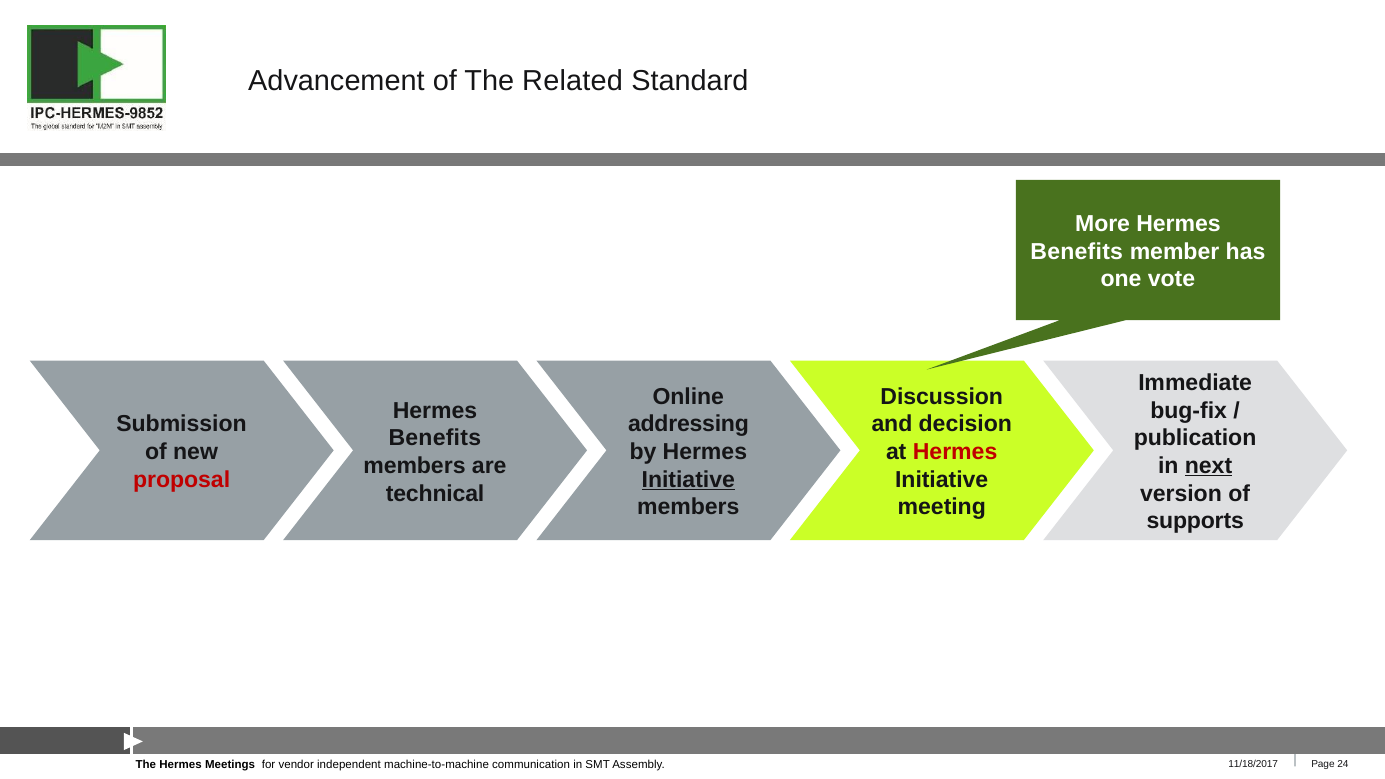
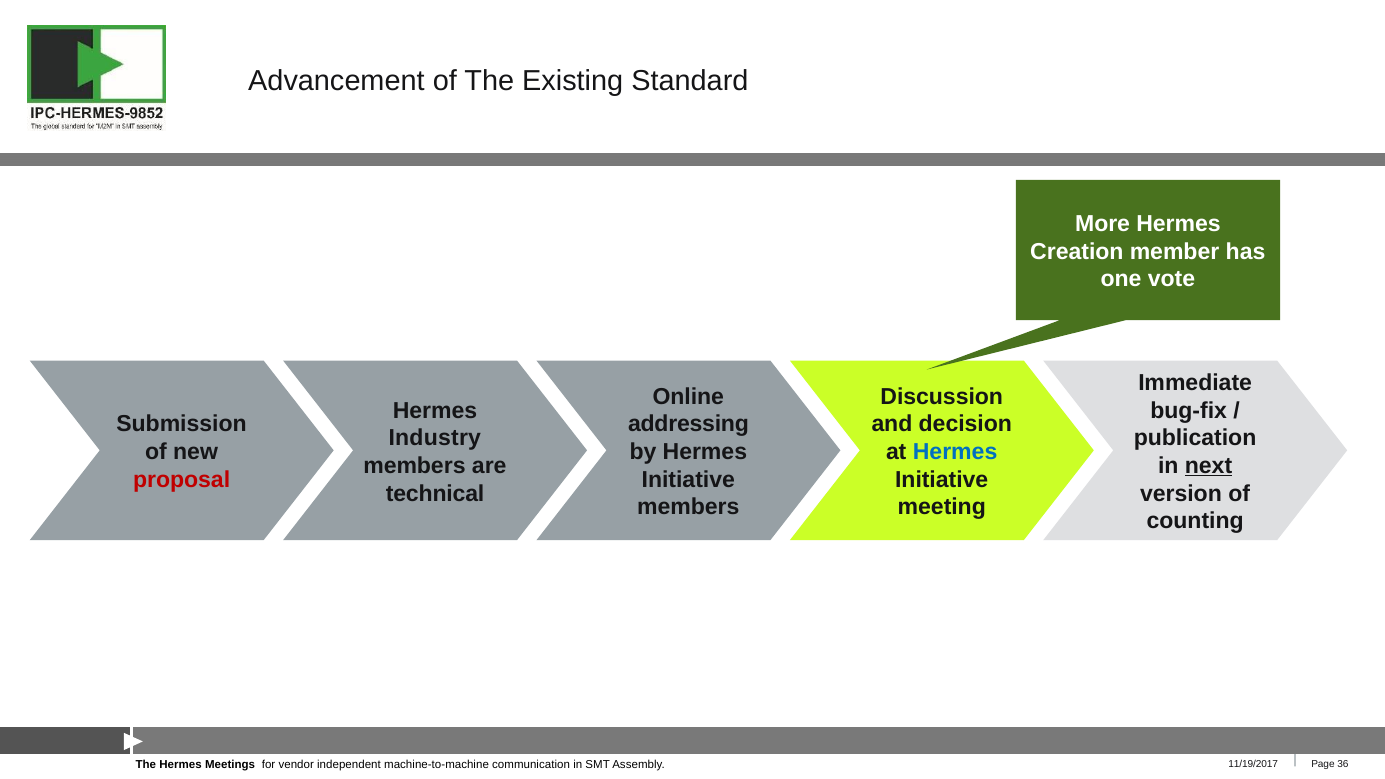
Related: Related -> Existing
Benefits at (1077, 252): Benefits -> Creation
Benefits at (435, 438): Benefits -> Industry
Hermes at (955, 452) colour: red -> blue
Initiative at (688, 480) underline: present -> none
supports: supports -> counting
11/18/2017: 11/18/2017 -> 11/19/2017
24: 24 -> 36
